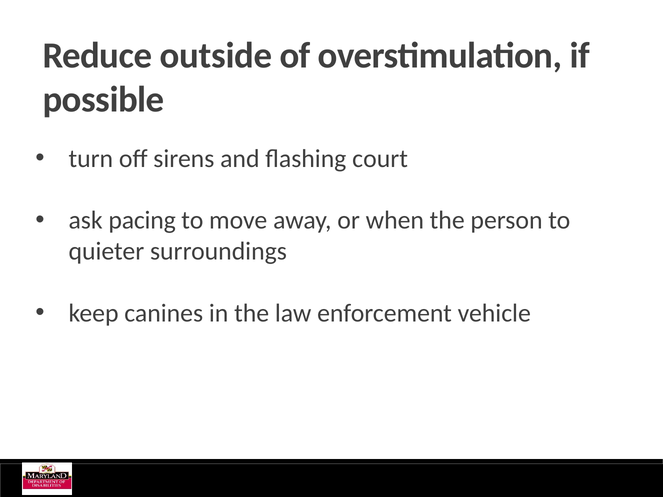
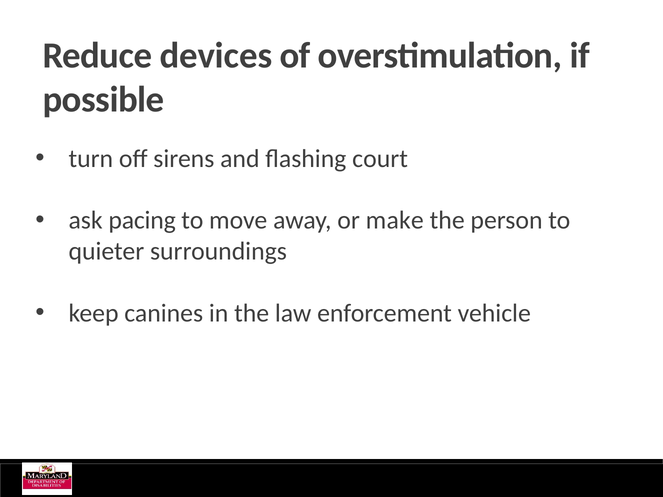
outside: outside -> devices
when: when -> make
